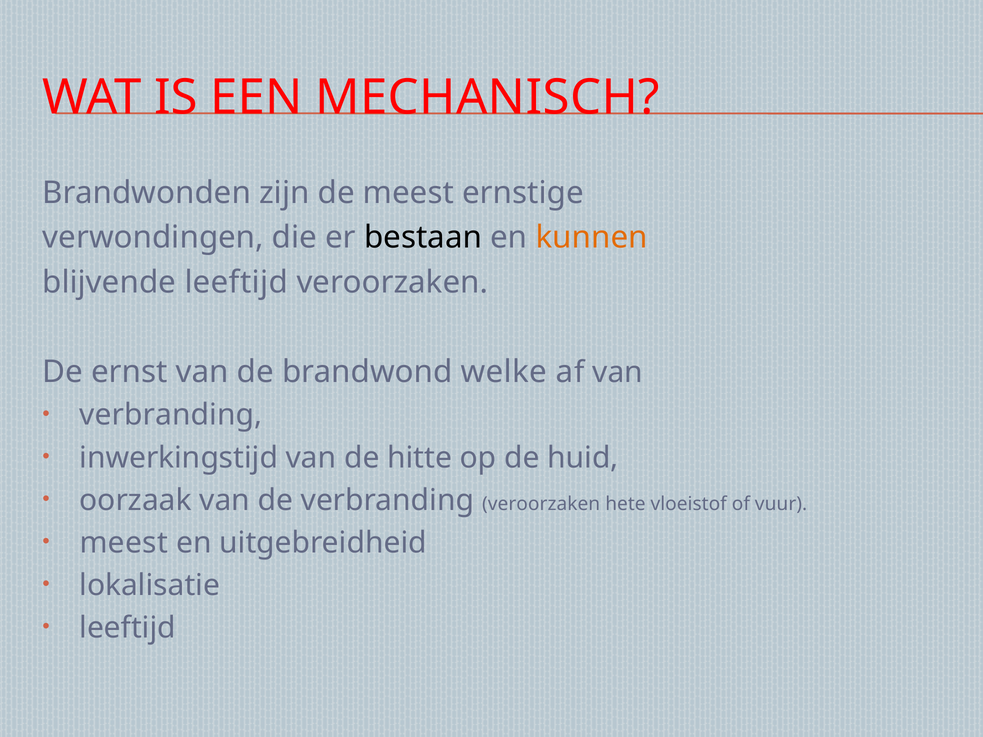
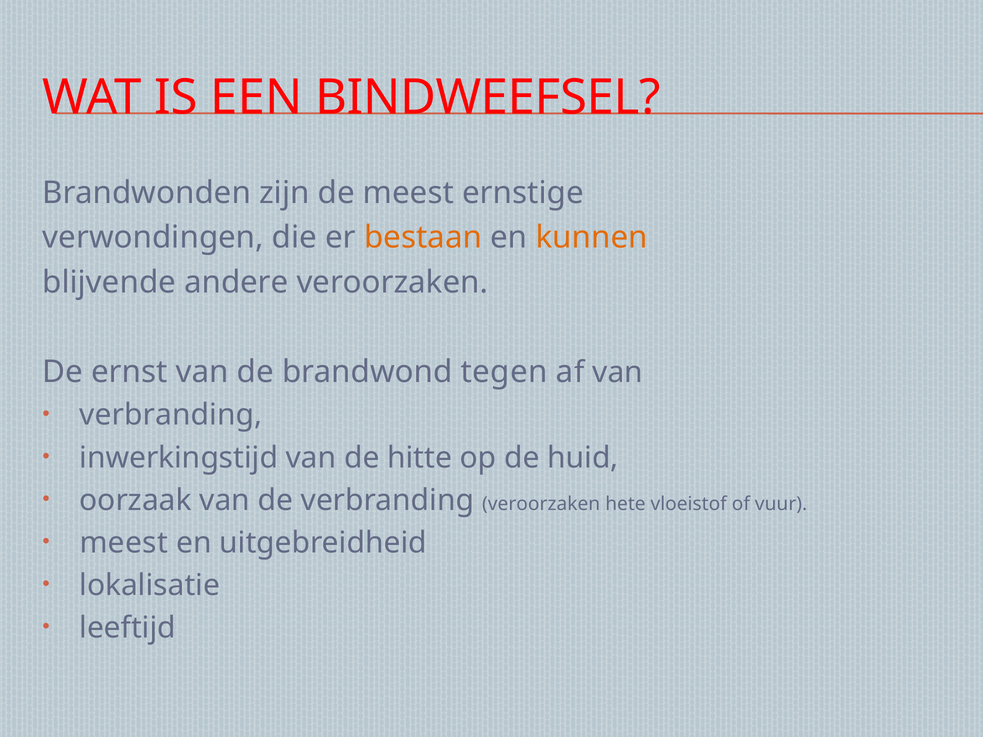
MECHANISCH: MECHANISCH -> BINDWEEFSEL
bestaan colour: black -> orange
blijvende leeftijd: leeftijd -> andere
welke: welke -> tegen
